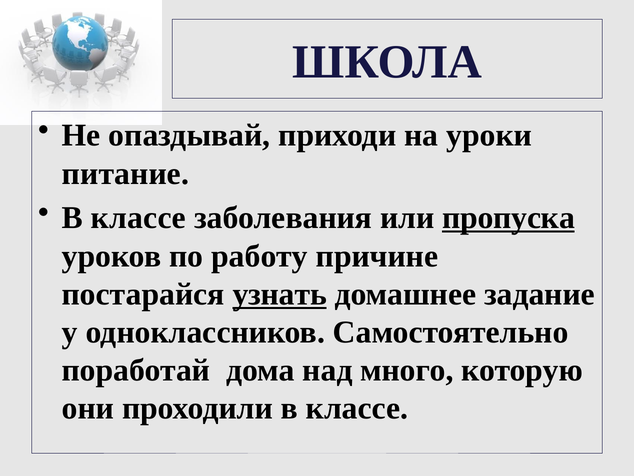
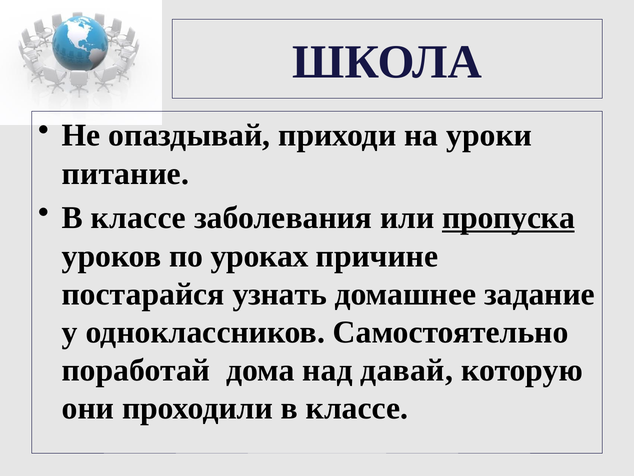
работу: работу -> уроках
узнать underline: present -> none
много: много -> давай
